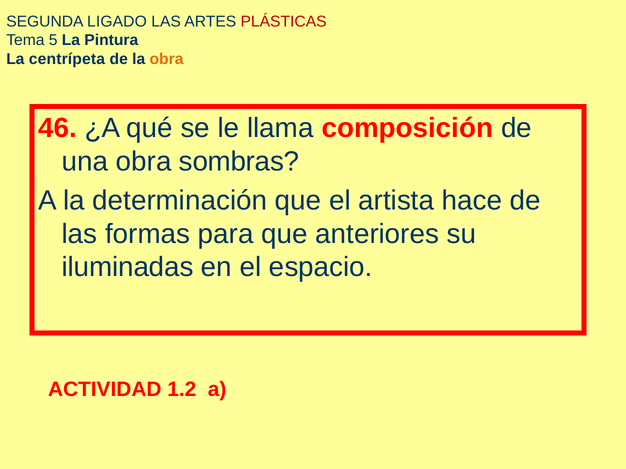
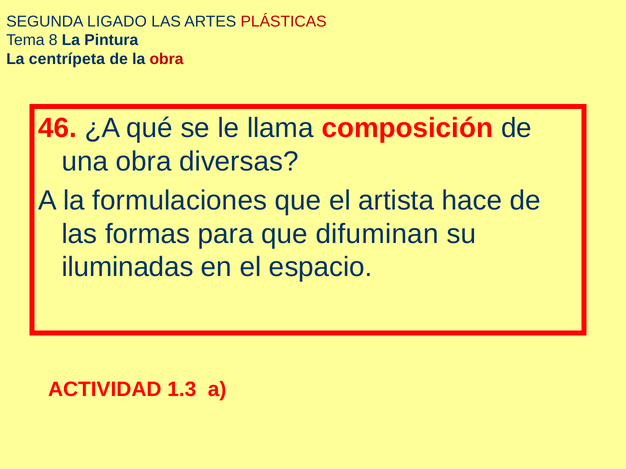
5: 5 -> 8
obra at (167, 59) colour: orange -> red
sombras: sombras -> diversas
determinación: determinación -> formulaciones
anteriores: anteriores -> difuminan
1.2: 1.2 -> 1.3
